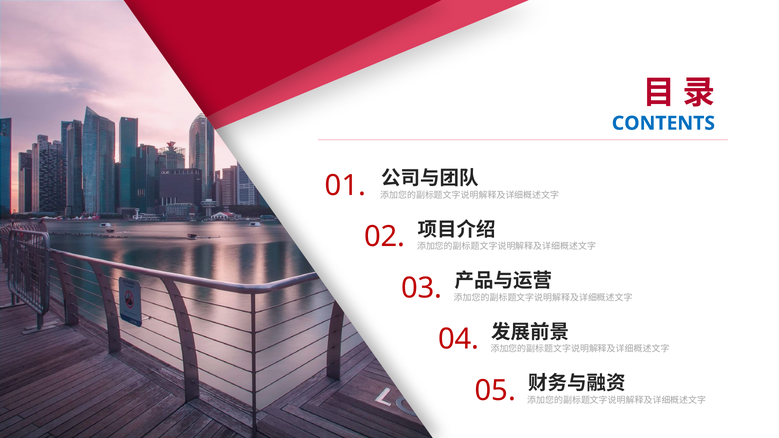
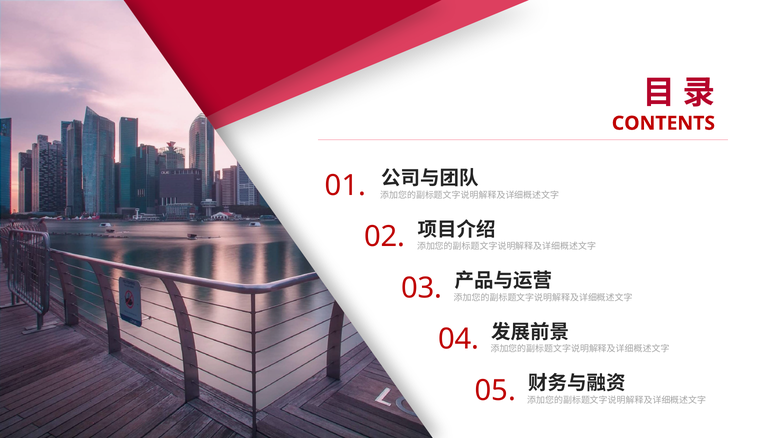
CONTENTS colour: blue -> red
